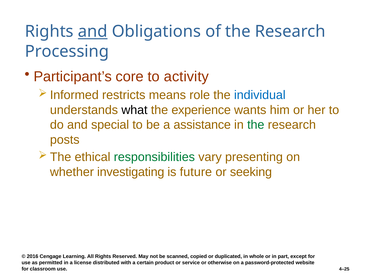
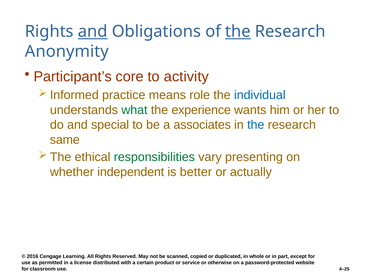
the at (238, 31) underline: none -> present
Processing: Processing -> Anonymity
restricts: restricts -> practice
what colour: black -> green
assistance: assistance -> associates
the at (256, 125) colour: green -> blue
posts: posts -> same
investigating: investigating -> independent
future: future -> better
seeking: seeking -> actually
